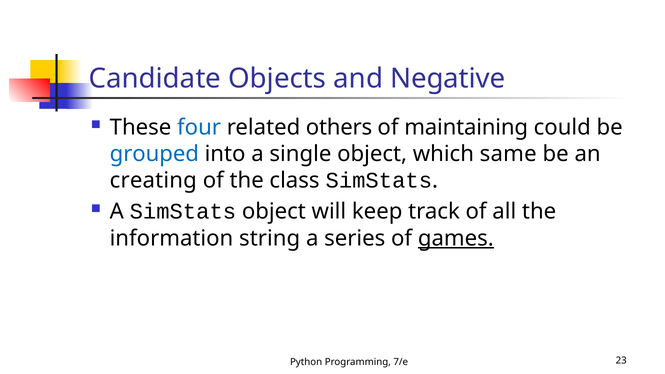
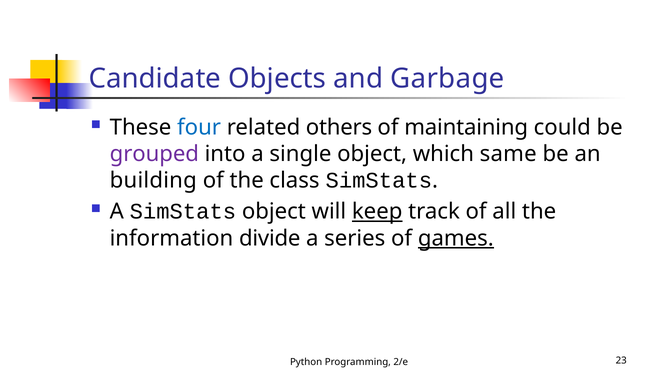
Negative: Negative -> Garbage
grouped colour: blue -> purple
creating: creating -> building
keep underline: none -> present
string: string -> divide
7/e: 7/e -> 2/e
